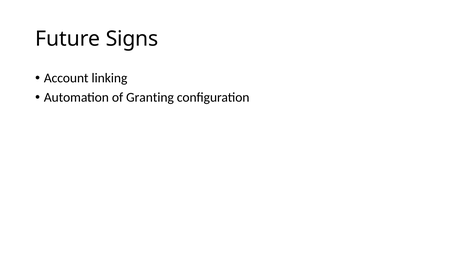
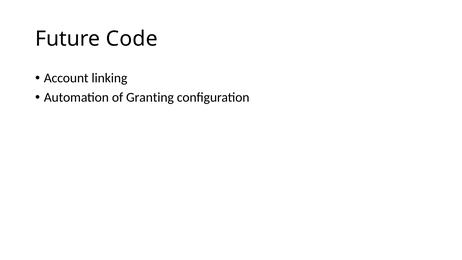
Signs: Signs -> Code
